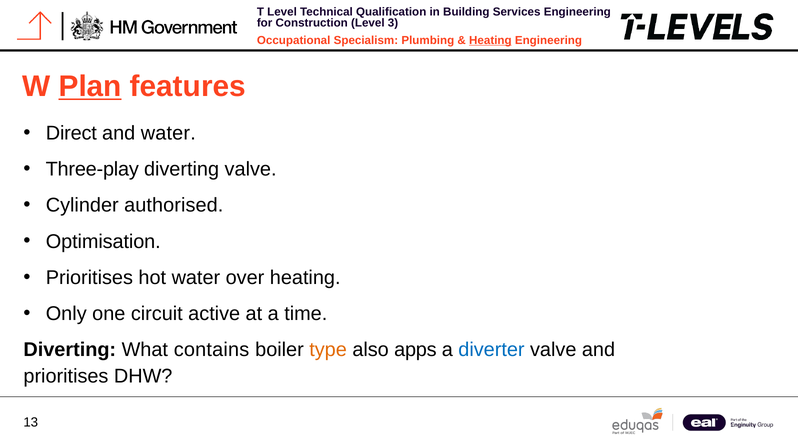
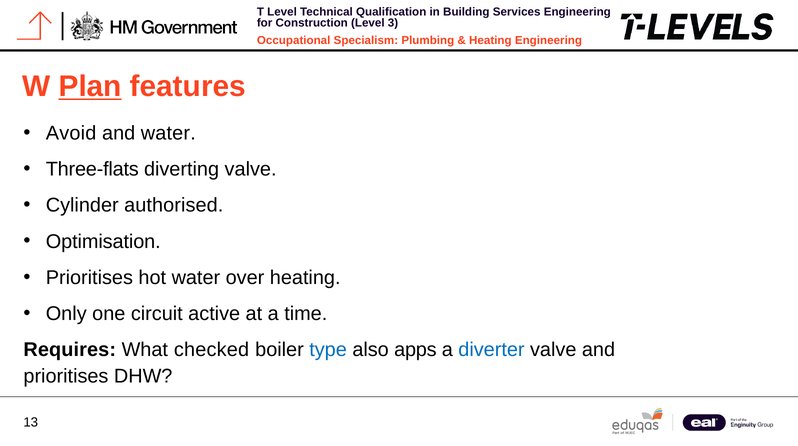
Heating at (490, 40) underline: present -> none
Direct: Direct -> Avoid
Three-play: Three-play -> Three-flats
Diverting at (70, 350): Diverting -> Requires
contains: contains -> checked
type colour: orange -> blue
